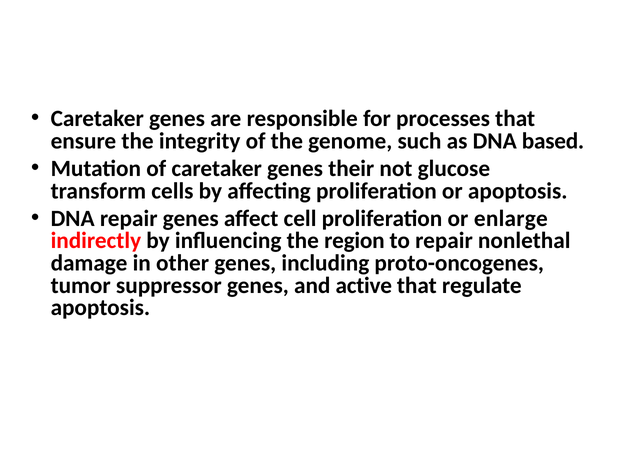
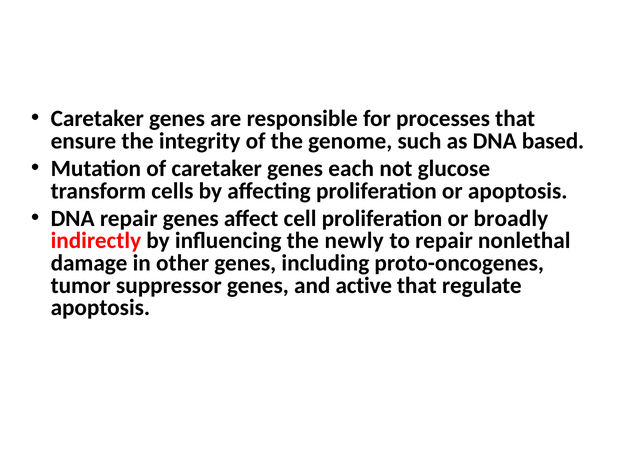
their: their -> each
enlarge: enlarge -> broadly
region: region -> newly
